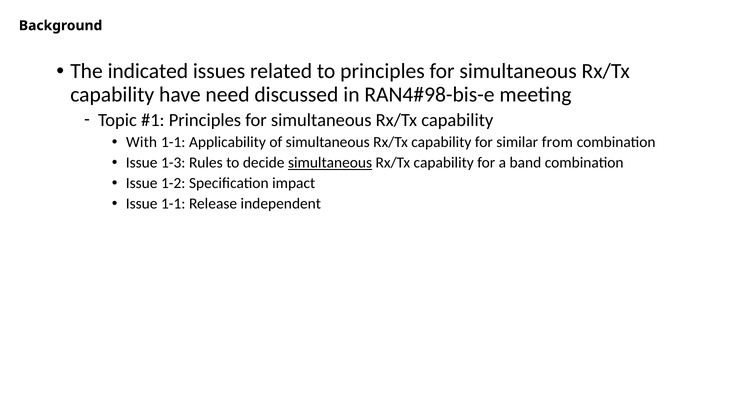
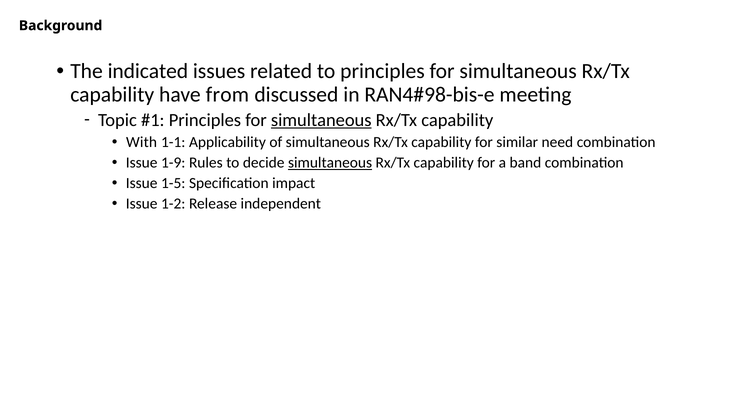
need: need -> from
simultaneous at (321, 120) underline: none -> present
from: from -> need
1-3: 1-3 -> 1-9
1-2: 1-2 -> 1-5
Issue 1-1: 1-1 -> 1-2
